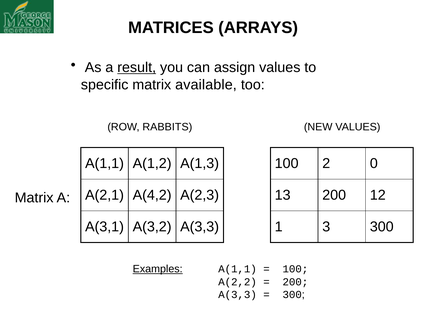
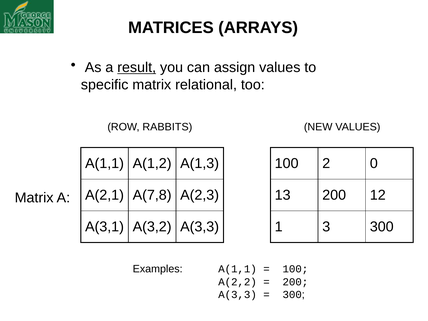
available: available -> relational
A(4,2: A(4,2 -> A(7,8
Examples underline: present -> none
